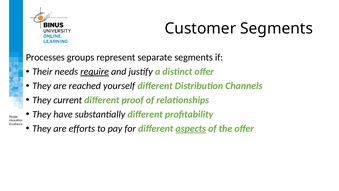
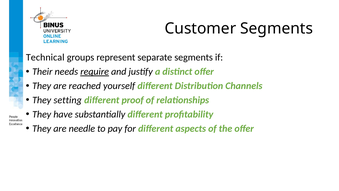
Processes: Processes -> Technical
current: current -> setting
efforts: efforts -> needle
aspects underline: present -> none
